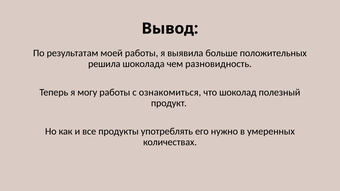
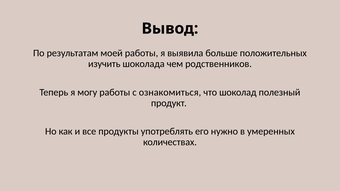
решила: решила -> изучить
разновидность: разновидность -> родственников
